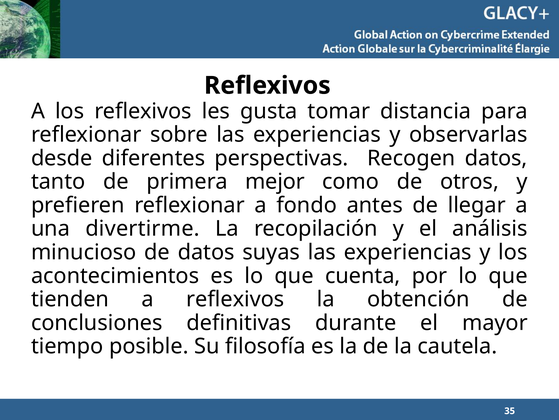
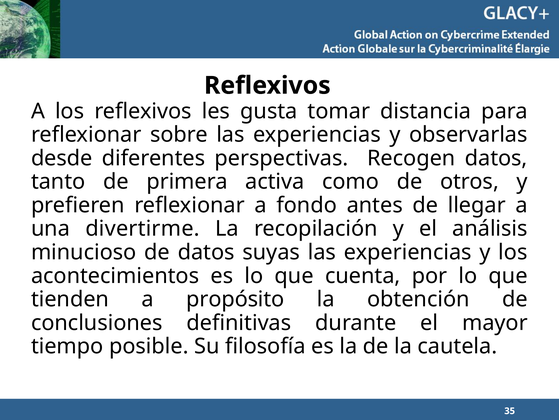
mejor: mejor -> activa
a reflexivos: reflexivos -> propósito
